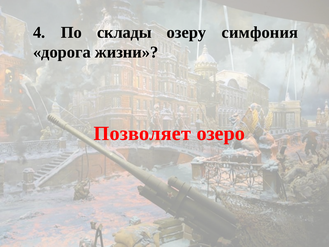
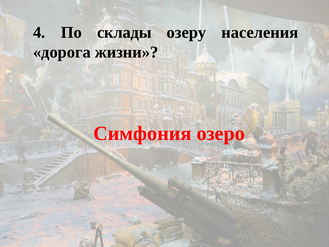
симфония: симфония -> населения
Позволяет: Позволяет -> Симфония
